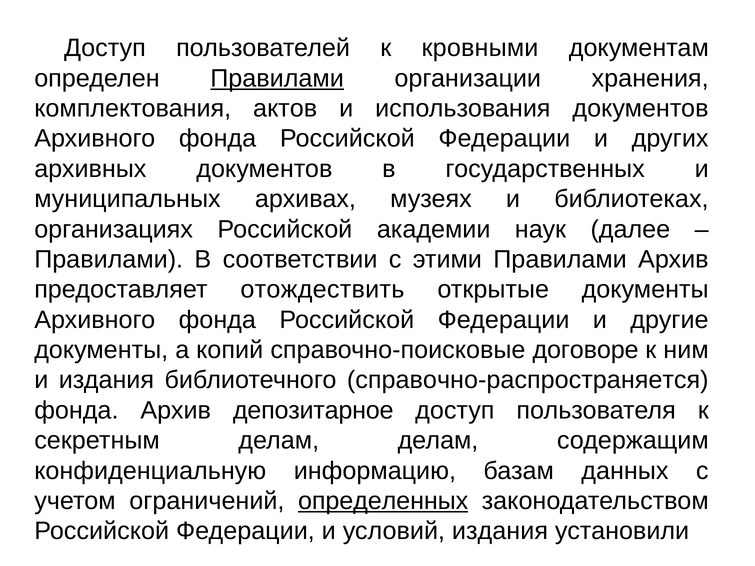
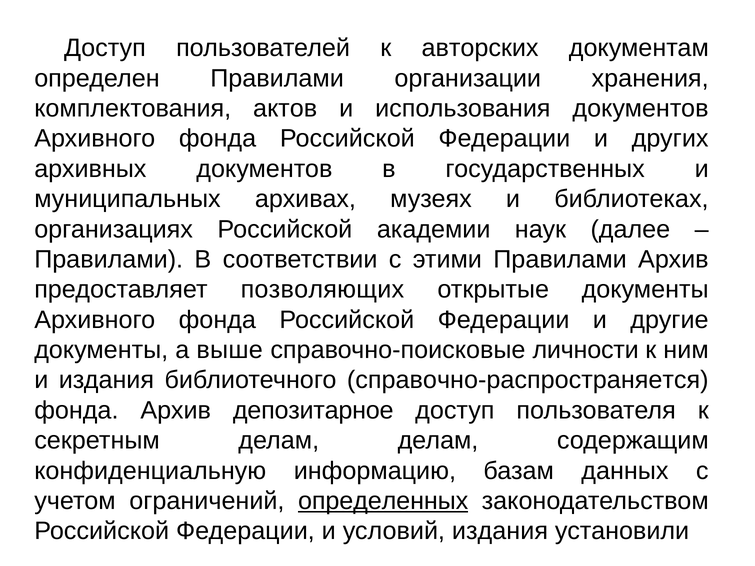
кровными: кровными -> авторских
Правилами at (277, 78) underline: present -> none
отождествить: отождествить -> позволяющих
копий: копий -> выше
договоре: договоре -> личности
